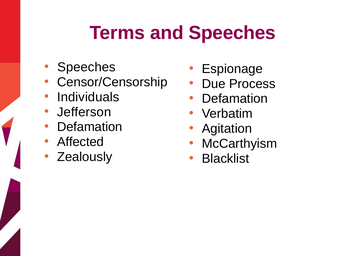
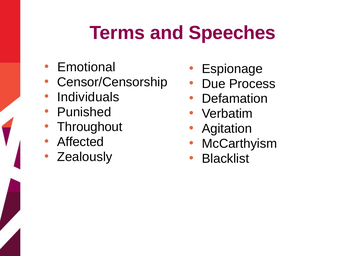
Speeches at (86, 67): Speeches -> Emotional
Jefferson: Jefferson -> Punished
Defamation at (90, 127): Defamation -> Throughout
